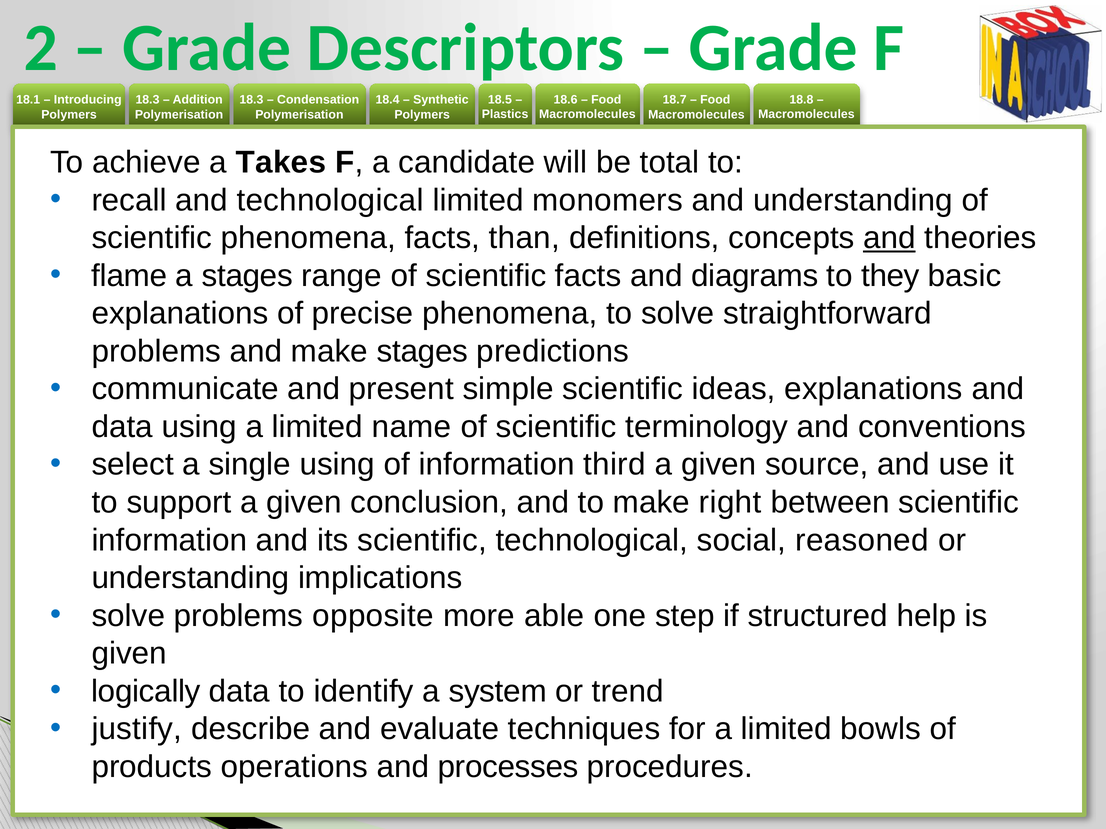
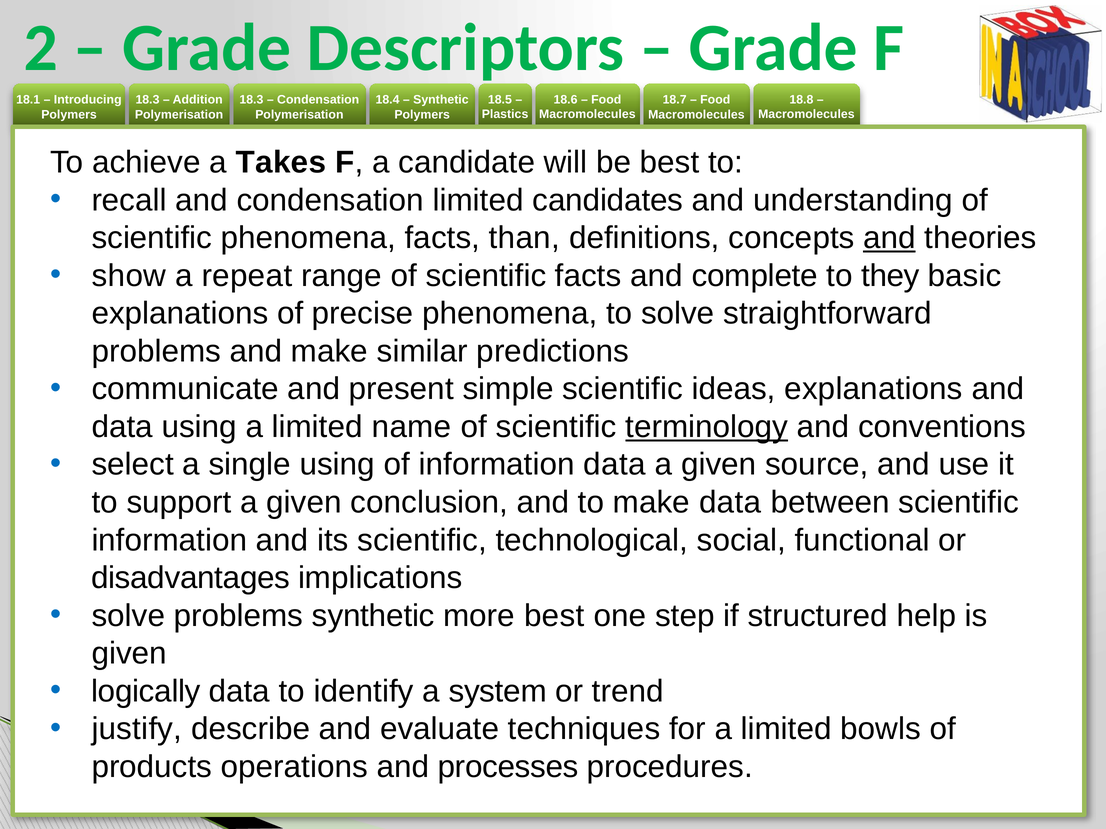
be total: total -> best
and technological: technological -> condensation
monomers: monomers -> candidates
flame: flame -> show
a stages: stages -> repeat
diagrams: diagrams -> complete
make stages: stages -> similar
terminology underline: none -> present
information third: third -> data
make right: right -> data
reasoned: reasoned -> functional
understanding at (191, 578): understanding -> disadvantages
problems opposite: opposite -> synthetic
more able: able -> best
